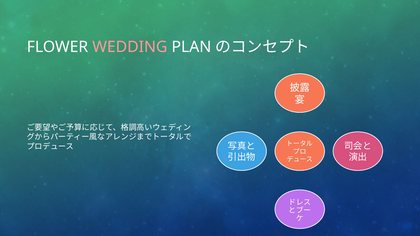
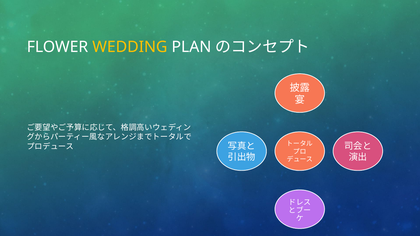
WEDDING colour: pink -> yellow
